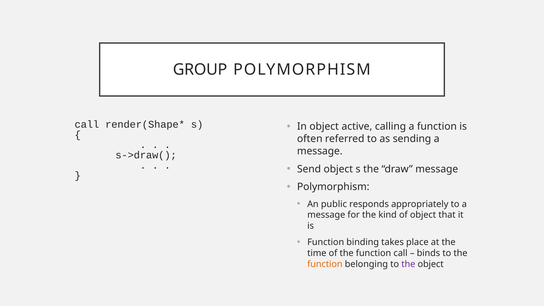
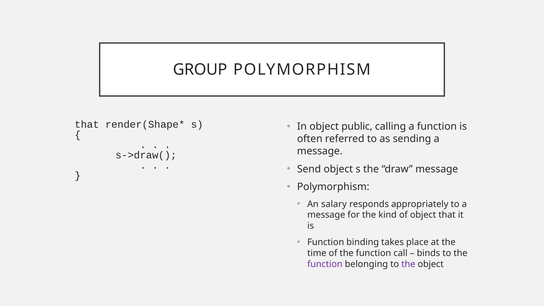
call at (87, 125): call -> that
active: active -> public
public: public -> salary
function at (325, 264) colour: orange -> purple
